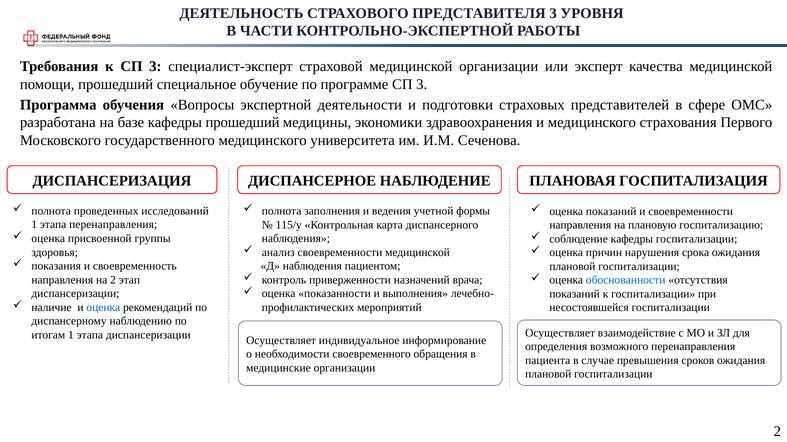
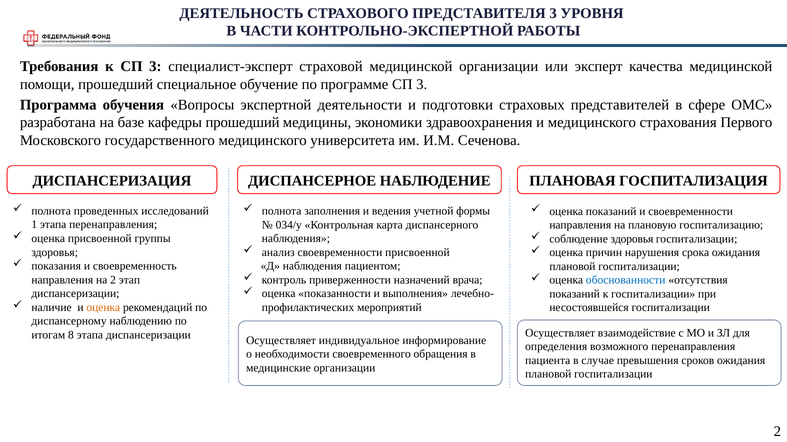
115/у: 115/у -> 034/у
соблюдение кафедры: кафедры -> здоровья
своевременности медицинской: медицинской -> присвоенной
оценка at (103, 308) colour: blue -> orange
итогам 1: 1 -> 8
